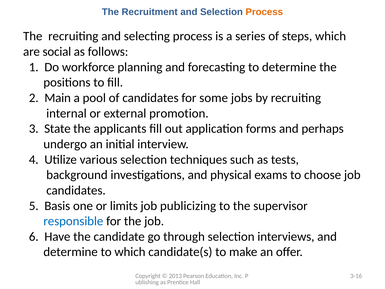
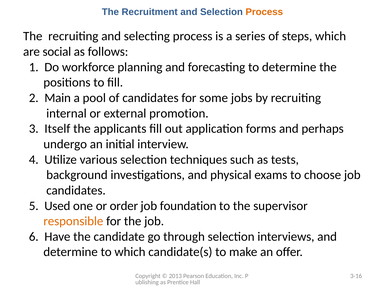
State: State -> Itself
Basis: Basis -> Used
limits: limits -> order
publicizing: publicizing -> foundation
responsible colour: blue -> orange
